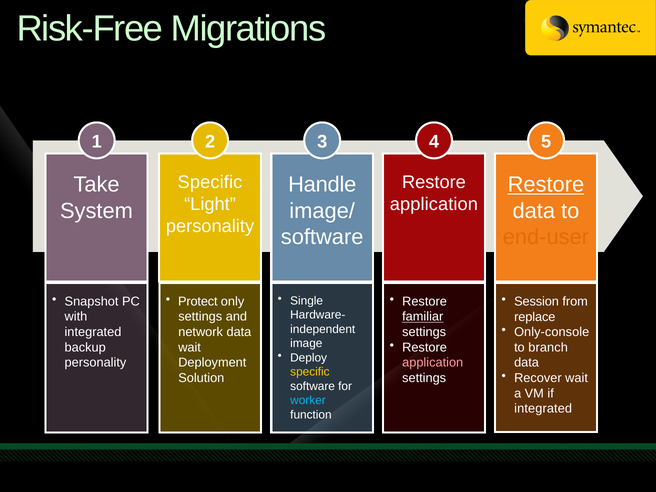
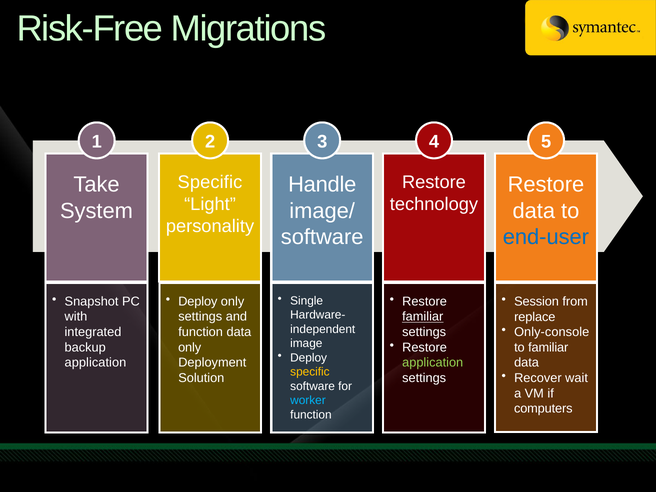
Restore at (546, 185) underline: present -> none
application at (434, 204): application -> technology
end-user colour: orange -> blue
Protect at (198, 301): Protect -> Deploy
network at (201, 332): network -> function
wait at (190, 347): wait -> only
to branch: branch -> familiar
personality at (95, 363): personality -> application
application at (433, 363) colour: pink -> light green
integrated at (543, 409): integrated -> computers
